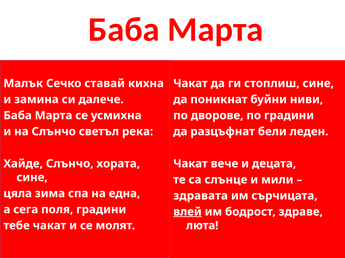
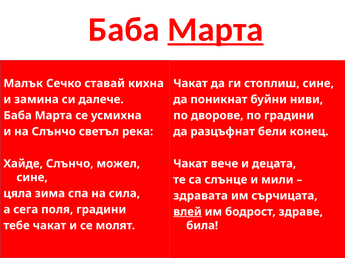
Марта at (215, 30) underline: none -> present
леден: леден -> конец
хората: хората -> можел
една: една -> сила
люта: люта -> била
